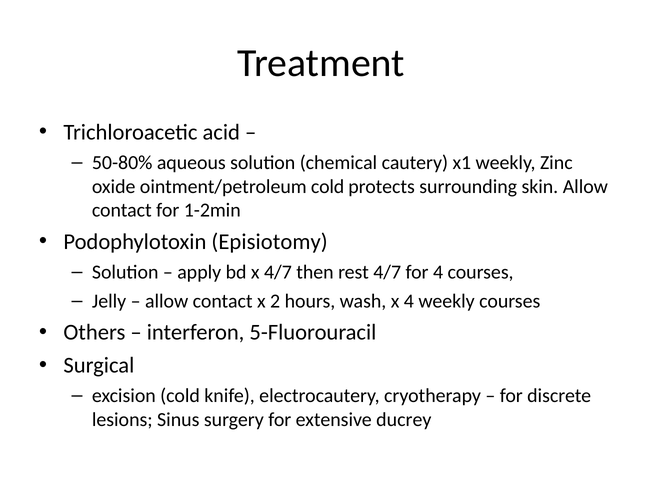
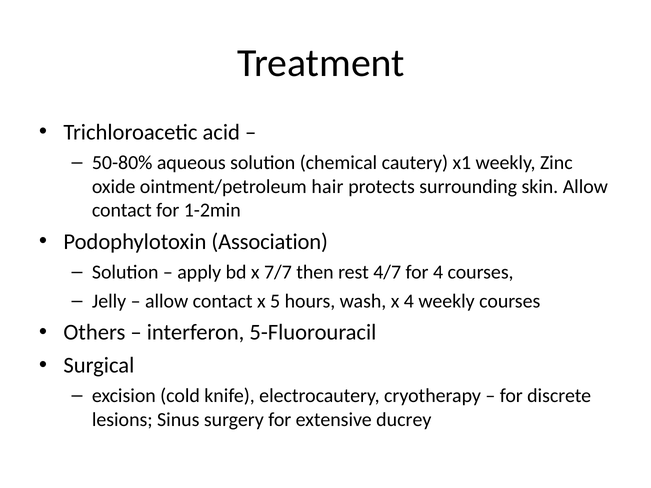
ointment/petroleum cold: cold -> hair
Episiotomy: Episiotomy -> Association
x 4/7: 4/7 -> 7/7
2: 2 -> 5
